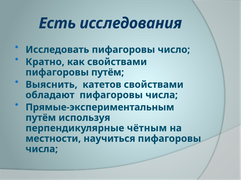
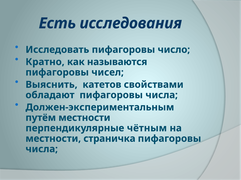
как свойствами: свойствами -> называются
пифагоровы путём: путём -> чисел
Прямые-экспериментальным: Прямые-экспериментальным -> Должен-экспериментальным
путём используя: используя -> местности
научиться: научиться -> страничка
